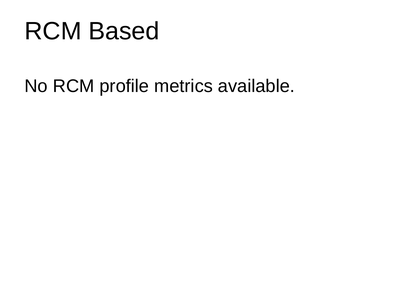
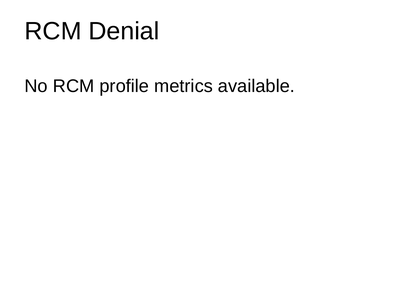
Based: Based -> Denial
